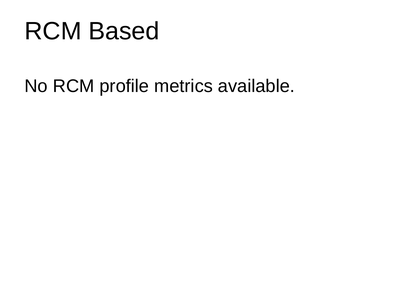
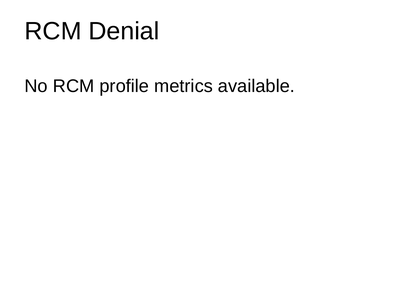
Based: Based -> Denial
